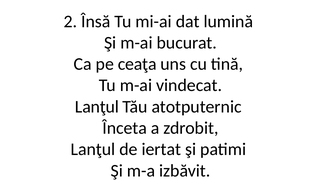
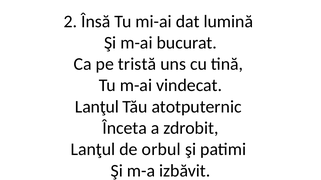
ceaţa: ceaţa -> tristă
iertat: iertat -> orbul
